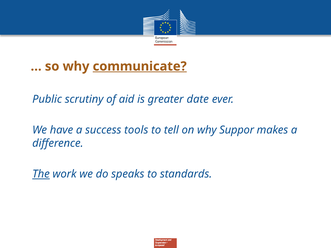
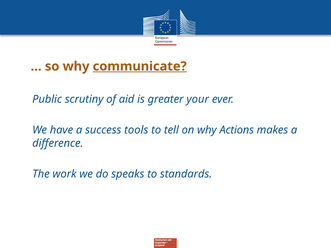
date: date -> your
Suppor: Suppor -> Actions
The underline: present -> none
